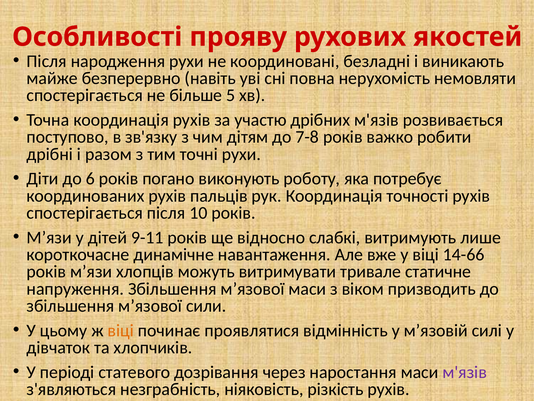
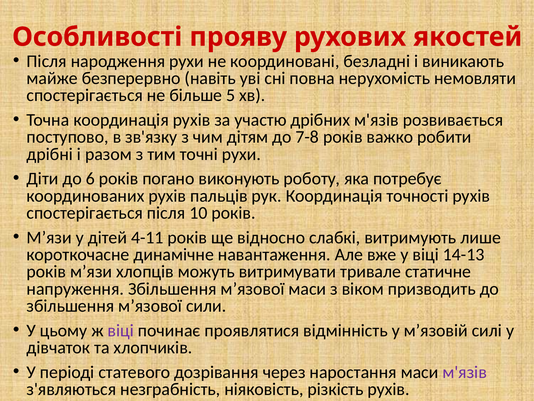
9-11: 9-11 -> 4-11
14-66: 14-66 -> 14-13
віці at (121, 330) colour: orange -> purple
